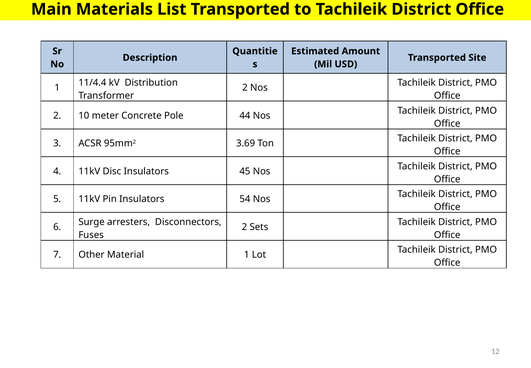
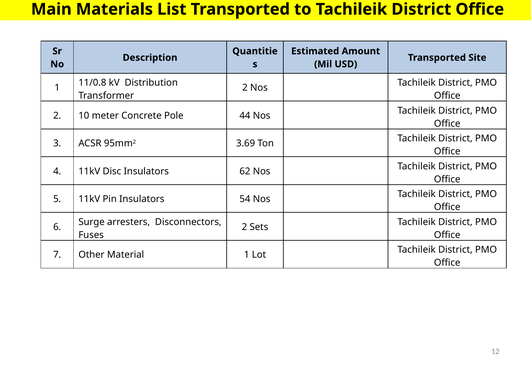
11/4.4: 11/4.4 -> 11/0.8
45: 45 -> 62
